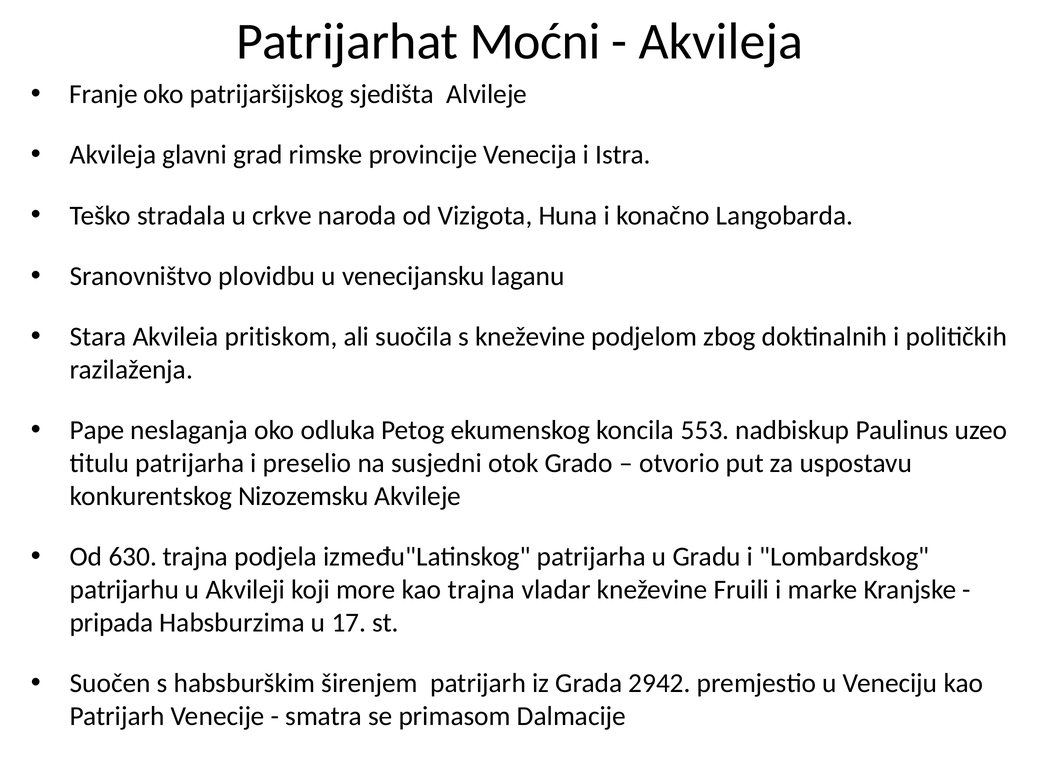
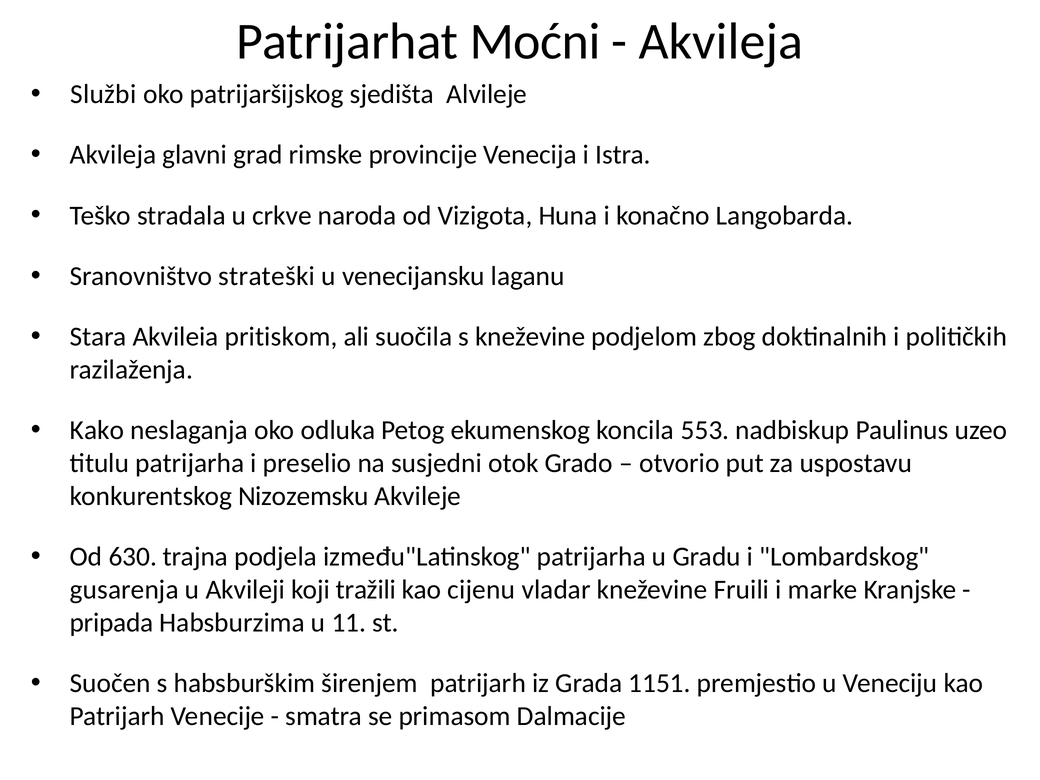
Franje: Franje -> Službi
plovidbu: plovidbu -> strateški
Pape: Pape -> Kako
patrijarhu: patrijarhu -> gusarenja
more: more -> tražili
kao trajna: trajna -> cijenu
17: 17 -> 11
2942: 2942 -> 1151
